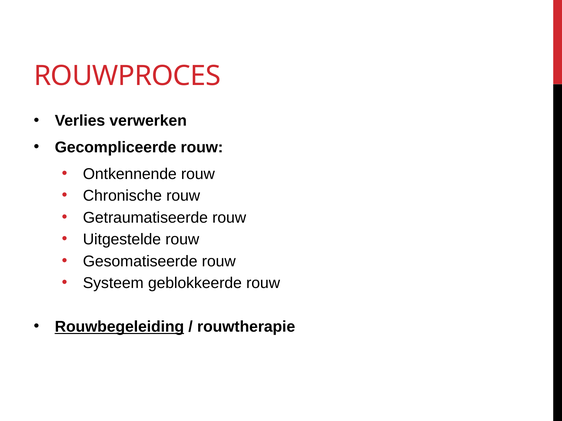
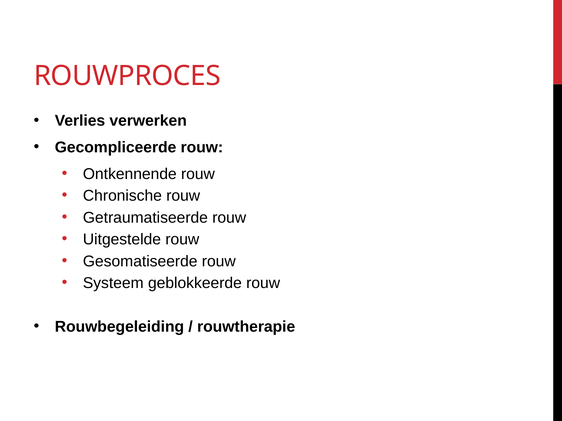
Rouwbegeleiding underline: present -> none
